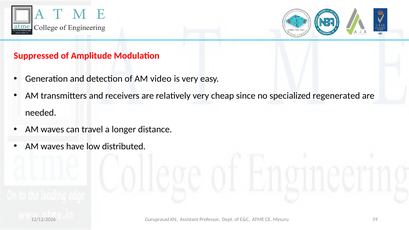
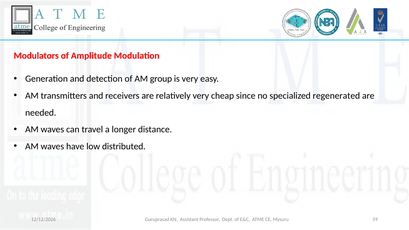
Suppressed: Suppressed -> Modulators
video: video -> group
